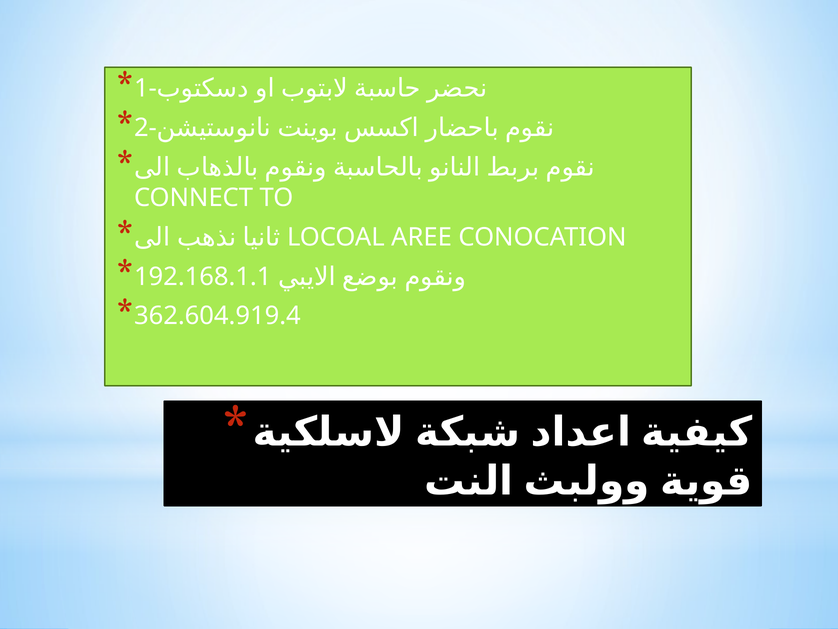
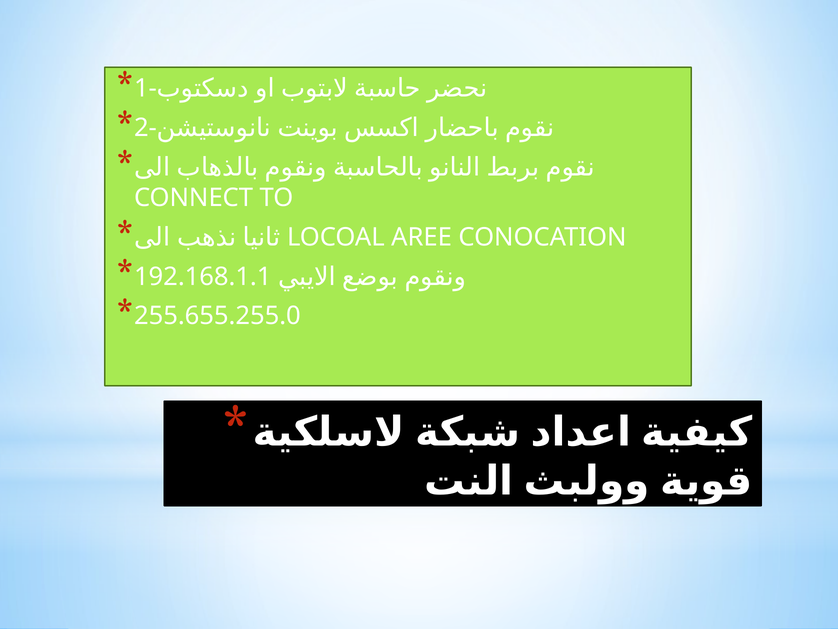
362.604.919.4: 362.604.919.4 -> 255.655.255.0
